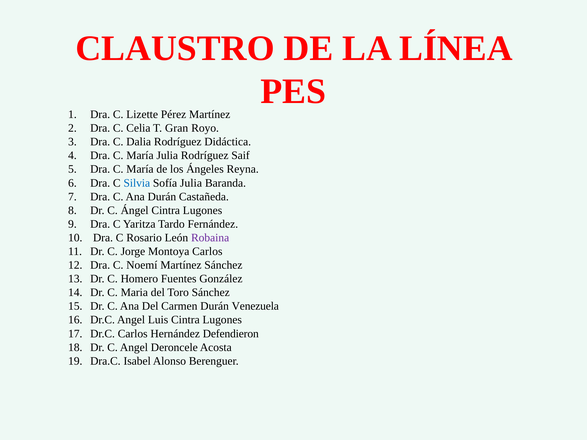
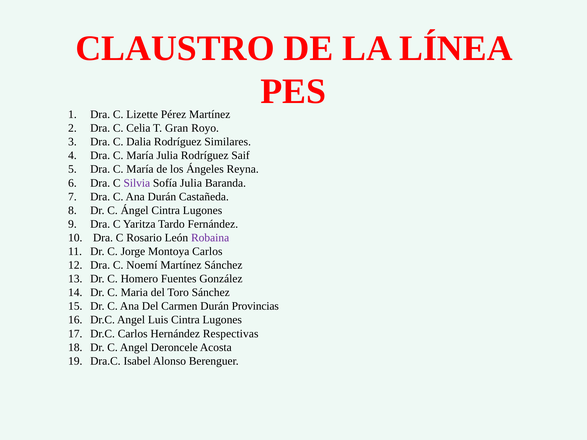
Didáctica: Didáctica -> Similares
Silvia colour: blue -> purple
Venezuela: Venezuela -> Provincias
Defendieron: Defendieron -> Respectivas
